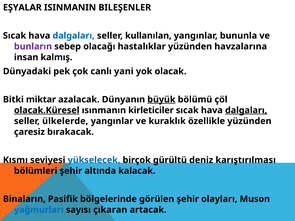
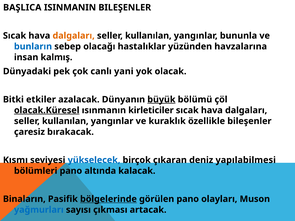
EŞYALAR: EŞYALAR -> BAŞLICA
dalgaları at (74, 36) colour: blue -> orange
bunların colour: purple -> blue
miktar: miktar -> etkiler
dalgaları at (246, 110) underline: present -> none
ülkelerde at (65, 121): ülkelerde -> kullanılan
özellikle yüzünden: yüzünden -> bileşenler
gürültü: gürültü -> çıkaran
karıştırılması: karıştırılması -> yapılabilmesi
bölümleri şehir: şehir -> pano
bölgelerinde underline: none -> present
görülen şehir: şehir -> pano
çıkaran: çıkaran -> çıkması
